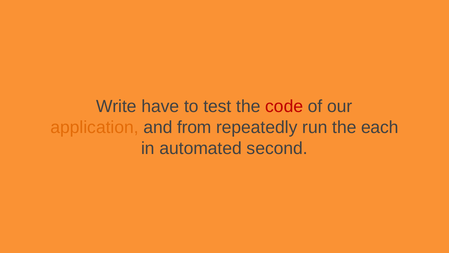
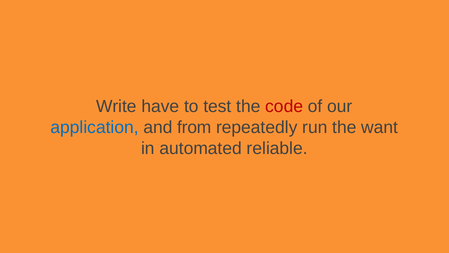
application colour: orange -> blue
each: each -> want
second: second -> reliable
